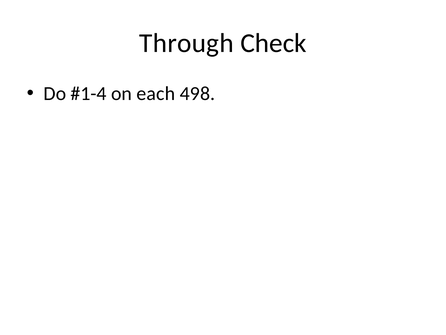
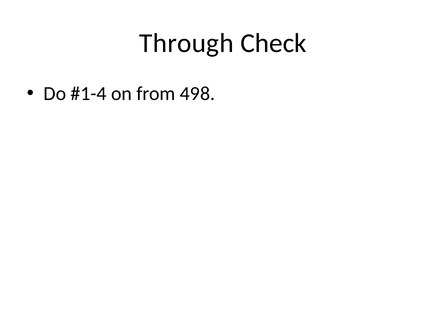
each: each -> from
